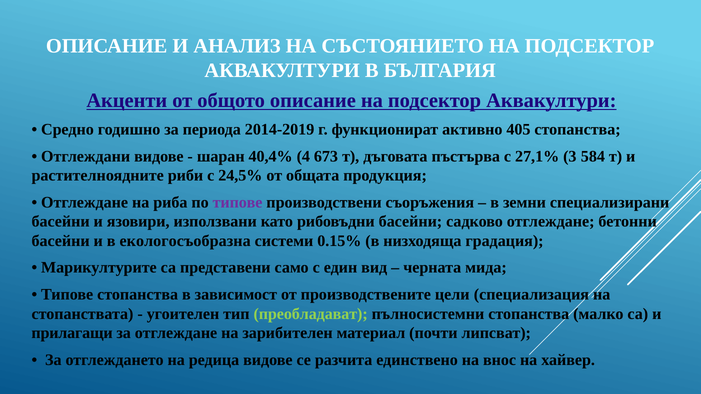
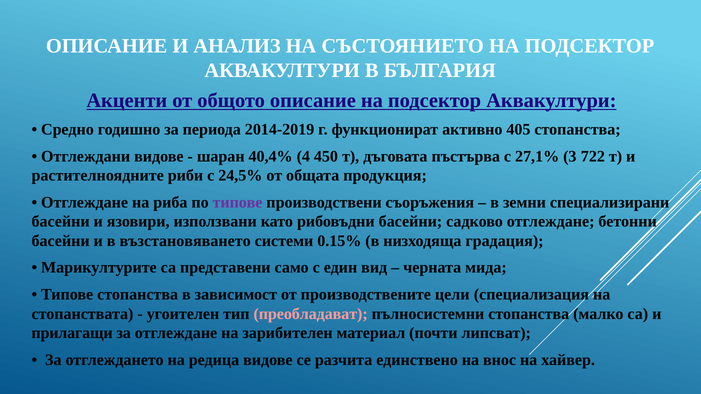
673: 673 -> 450
584: 584 -> 722
екологосъобразна: екологосъобразна -> възстановяването
преобладават colour: light green -> pink
